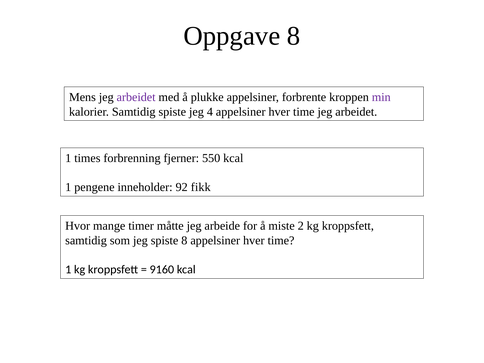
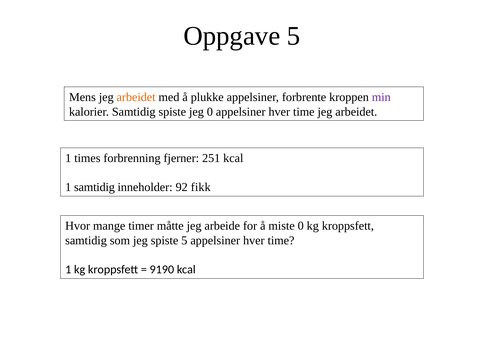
Oppgave 8: 8 -> 5
arbeidet at (136, 97) colour: purple -> orange
jeg 4: 4 -> 0
550: 550 -> 251
1 pengene: pengene -> samtidig
miste 2: 2 -> 0
spiste 8: 8 -> 5
9160: 9160 -> 9190
